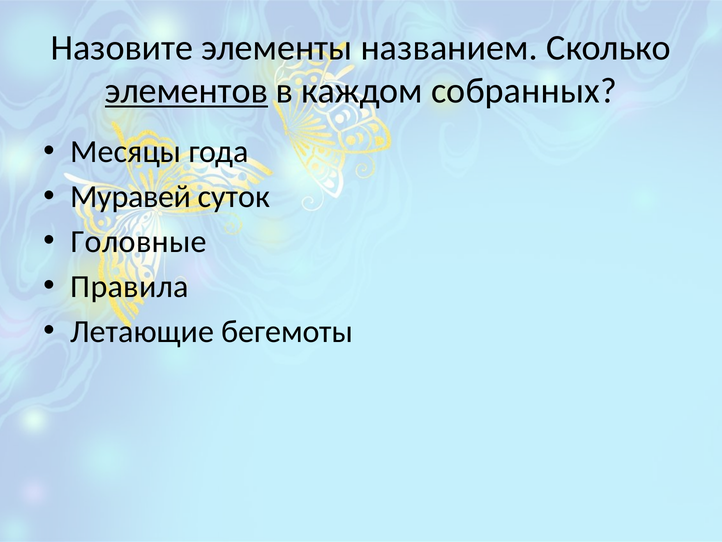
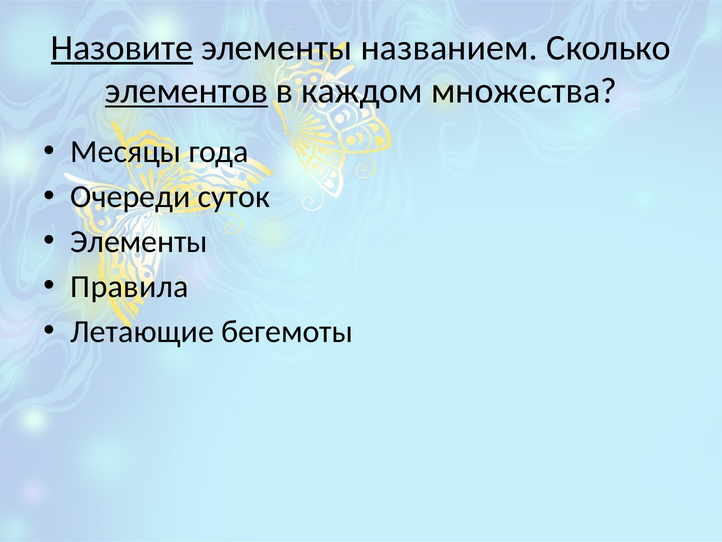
Назовите underline: none -> present
собранных: собранных -> множества
Муравей: Муравей -> Очереди
Головные at (139, 241): Головные -> Элементы
